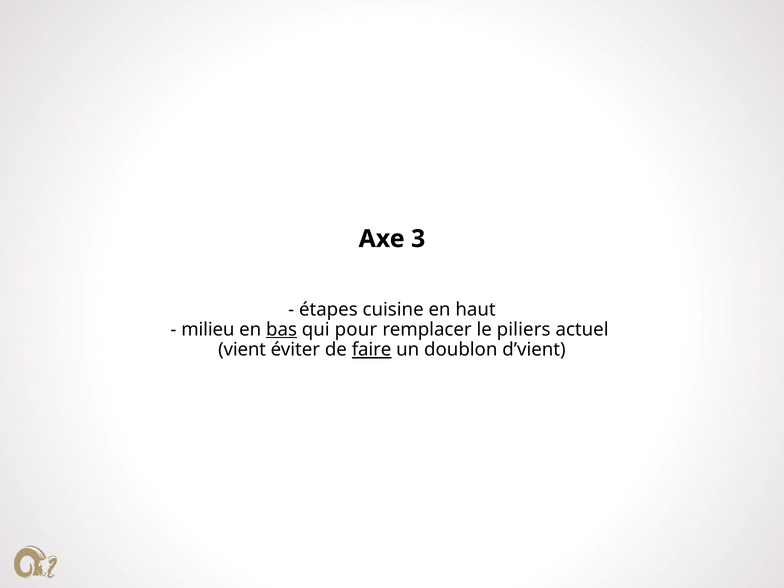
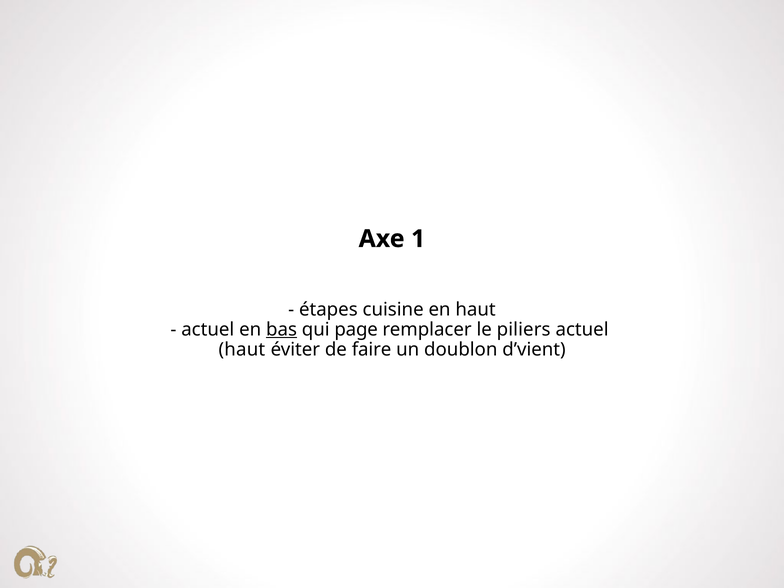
3: 3 -> 1
milieu at (208, 330): milieu -> actuel
pour: pour -> page
vient at (242, 350): vient -> haut
faire underline: present -> none
